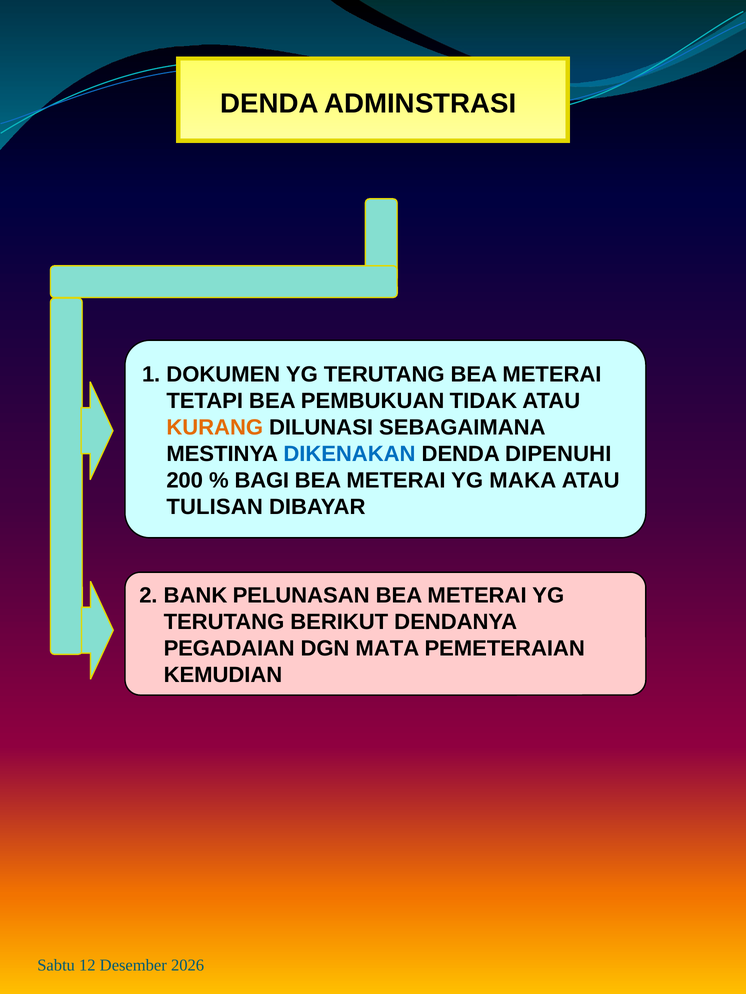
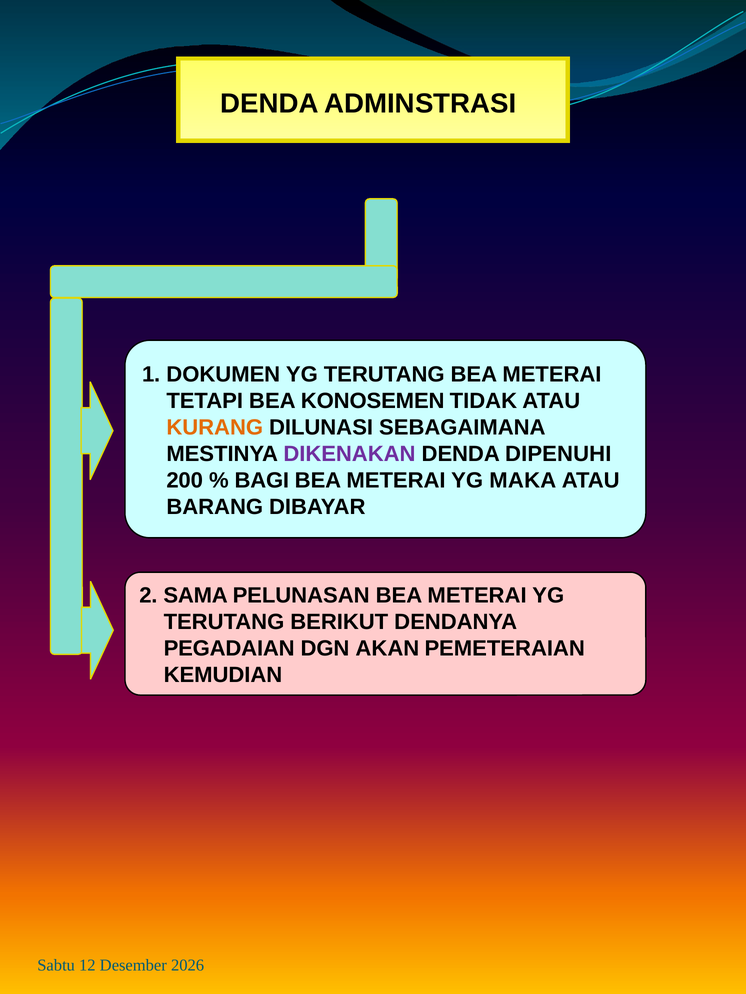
PEMBUKUAN: PEMBUKUAN -> KONOSEMEN
DIKENAKAN colour: blue -> purple
TULISAN: TULISAN -> BARANG
BANK: BANK -> SAMA
MATA: MATA -> AKAN
